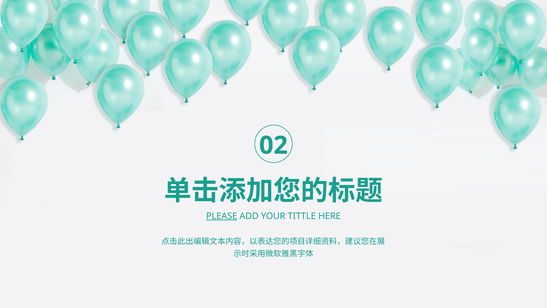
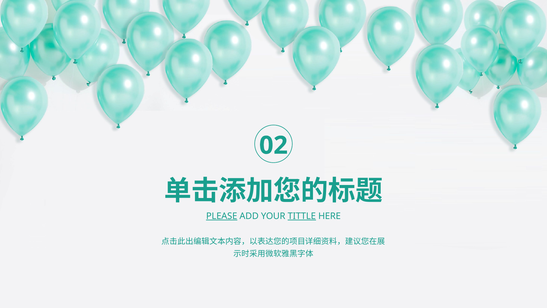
TITTLE underline: none -> present
